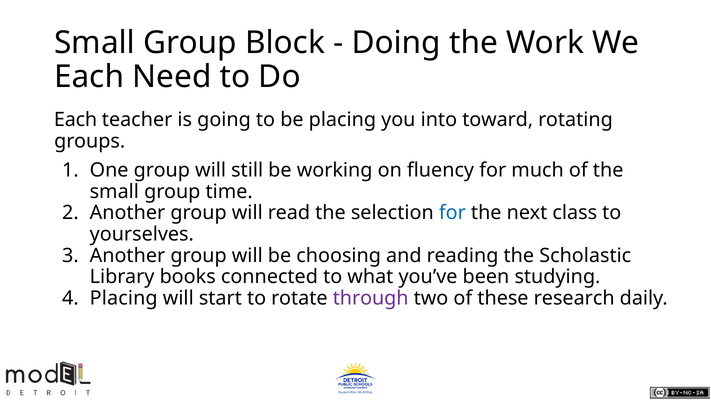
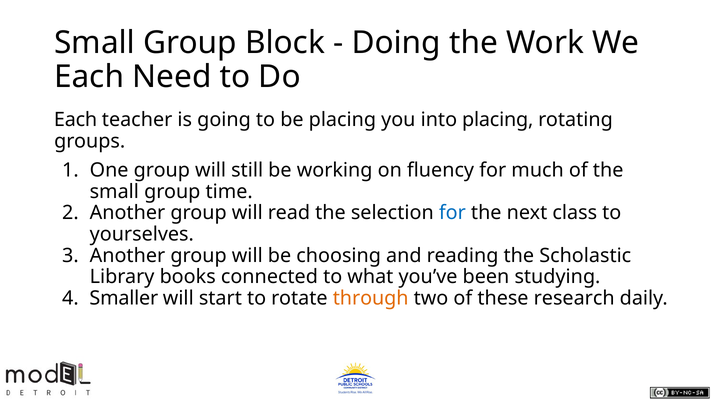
into toward: toward -> placing
Placing at (124, 298): Placing -> Smaller
through colour: purple -> orange
